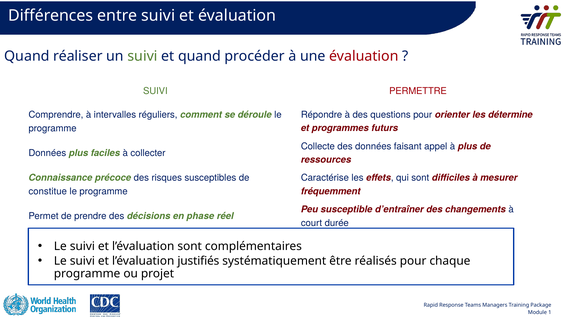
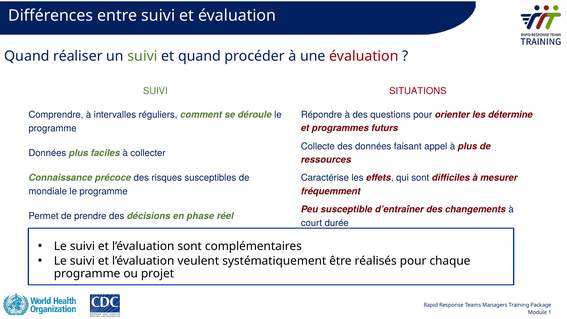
PERMETTRE: PERMETTRE -> SITUATIONS
constitue: constitue -> mondiale
justifiés: justifiés -> veulent
